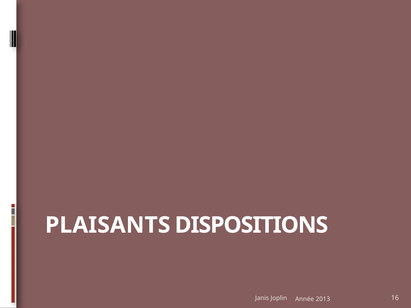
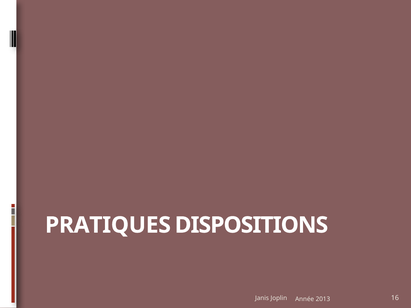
PLAISANTS: PLAISANTS -> PRATIQUES
